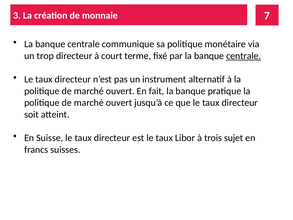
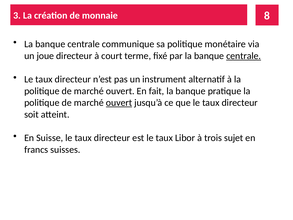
7: 7 -> 8
trop: trop -> joue
ouvert at (119, 103) underline: none -> present
